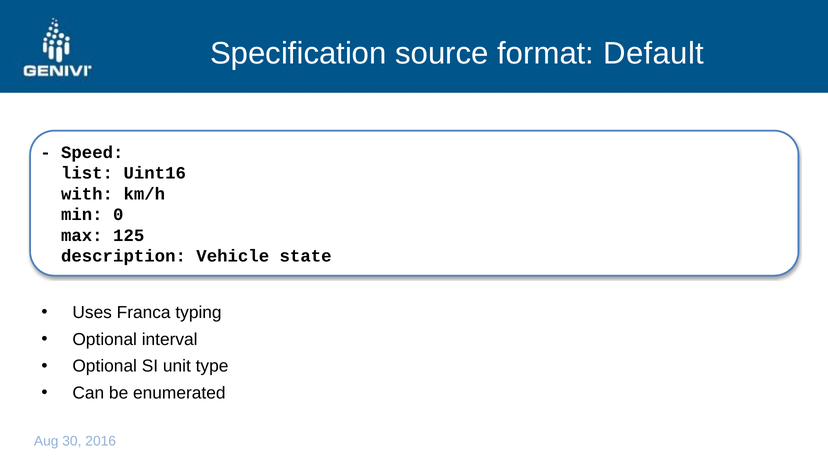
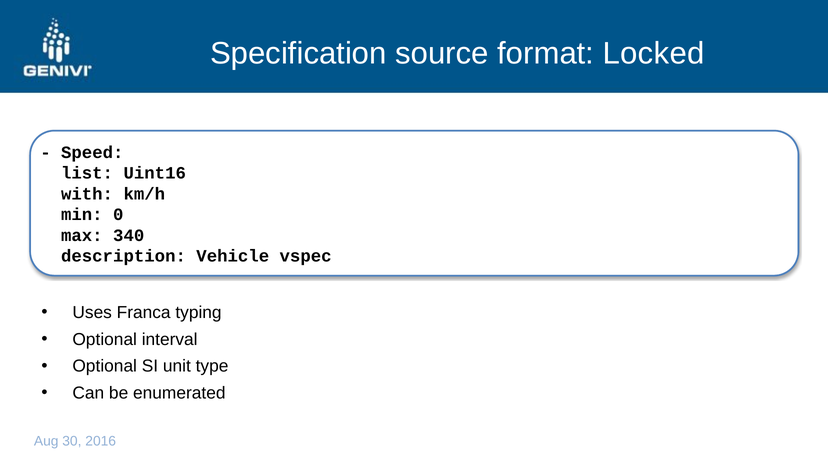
Default: Default -> Locked
125: 125 -> 340
state: state -> vspec
